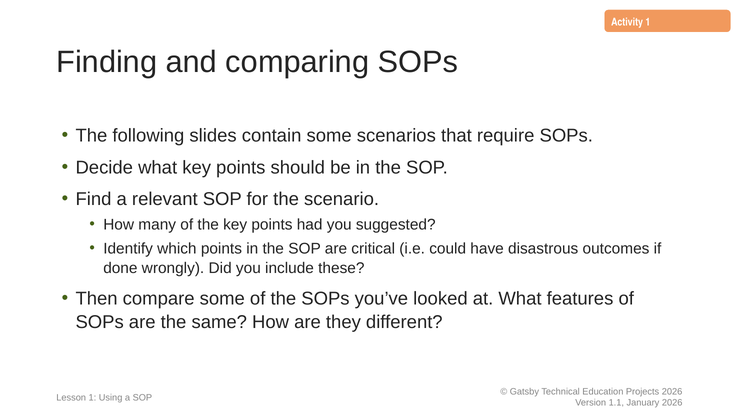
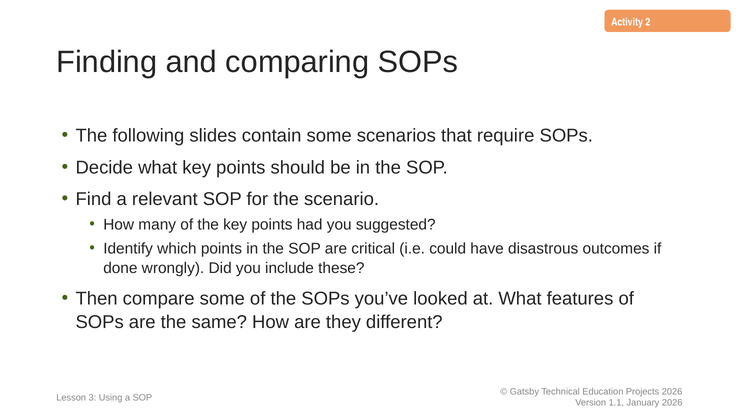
Activity 1: 1 -> 2
Lesson 1: 1 -> 3
